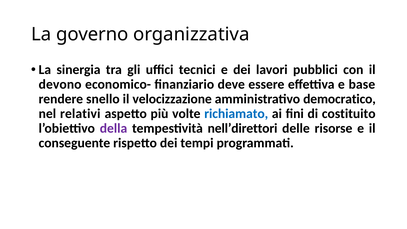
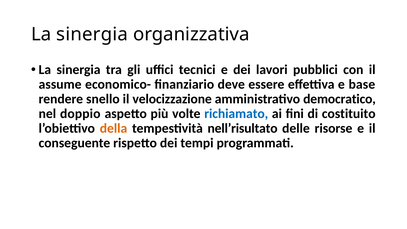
governo at (92, 34): governo -> sinergia
devono: devono -> assume
relativi: relativi -> doppio
della colour: purple -> orange
nell’direttori: nell’direttori -> nell’risultato
